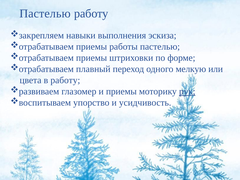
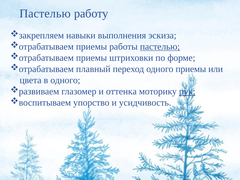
пастелью at (160, 47) underline: none -> present
одного мелкую: мелкую -> приемы
в работу: работу -> одного
и приемы: приемы -> оттенка
